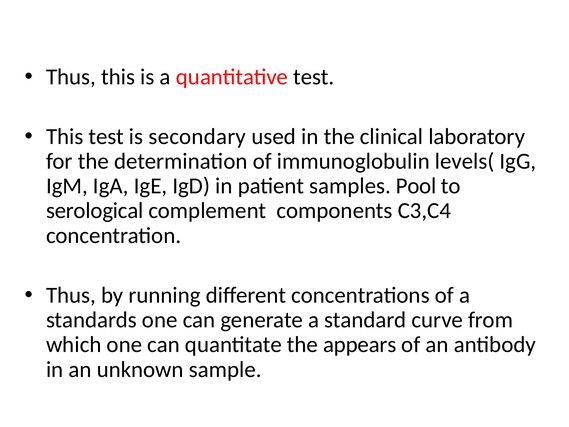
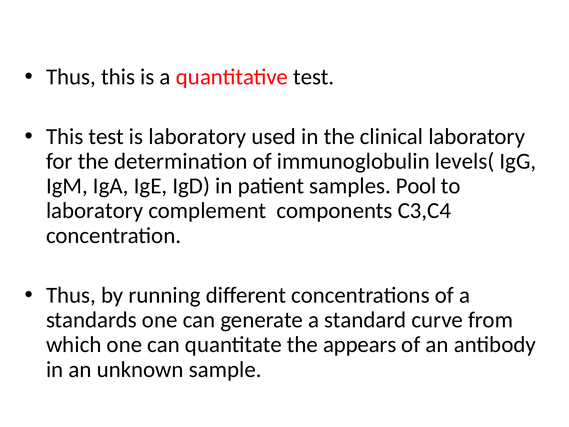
is secondary: secondary -> laboratory
serological at (95, 211): serological -> laboratory
